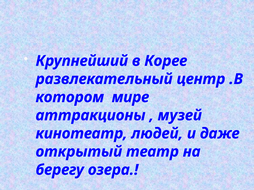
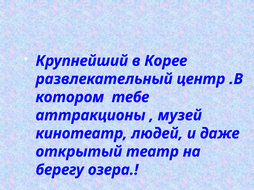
мире: мире -> тебе
